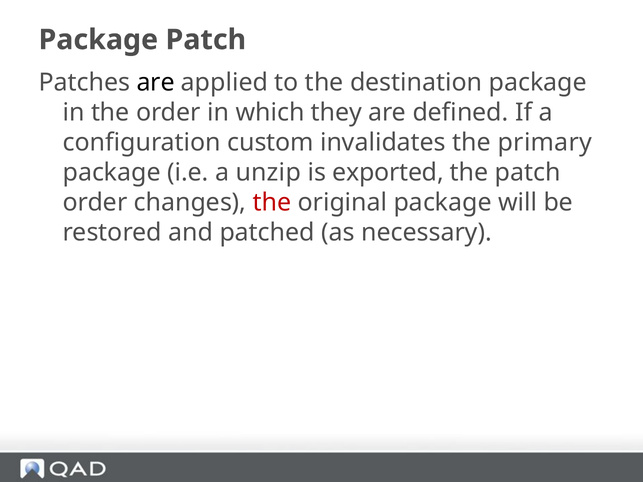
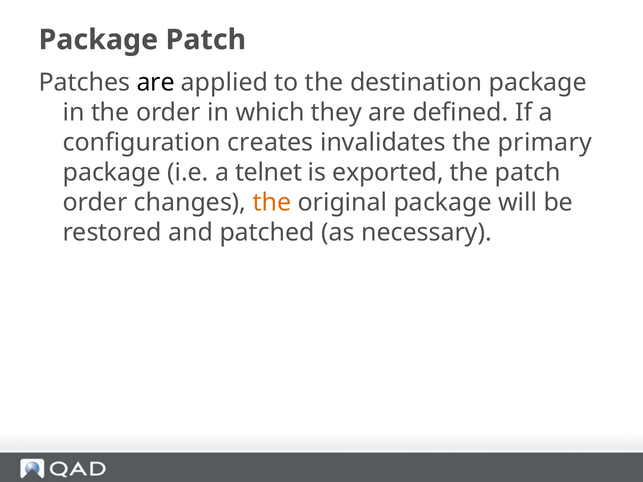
custom: custom -> creates
unzip: unzip -> telnet
the at (272, 203) colour: red -> orange
